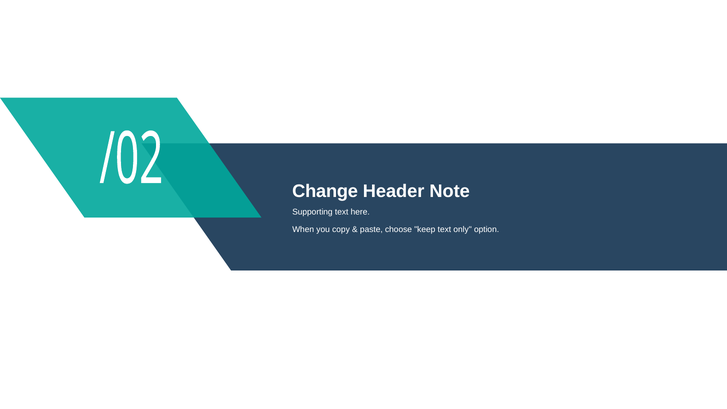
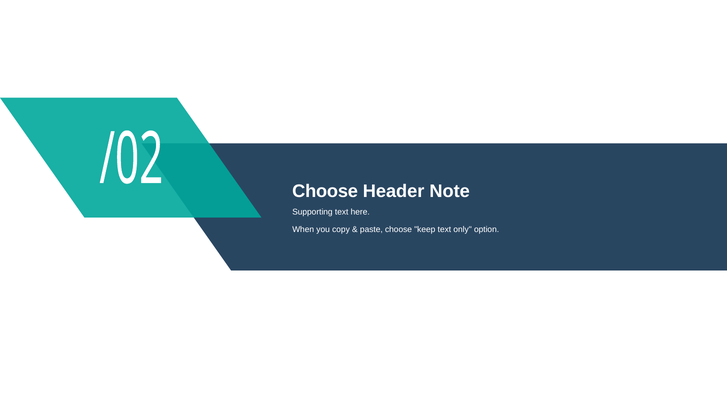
Change at (325, 191): Change -> Choose
